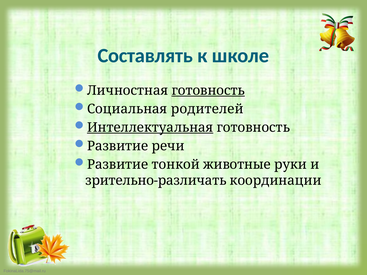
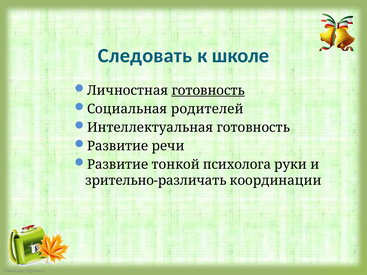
Составлять: Составлять -> Следовать
Интеллектуальная underline: present -> none
животные: животные -> психолога
